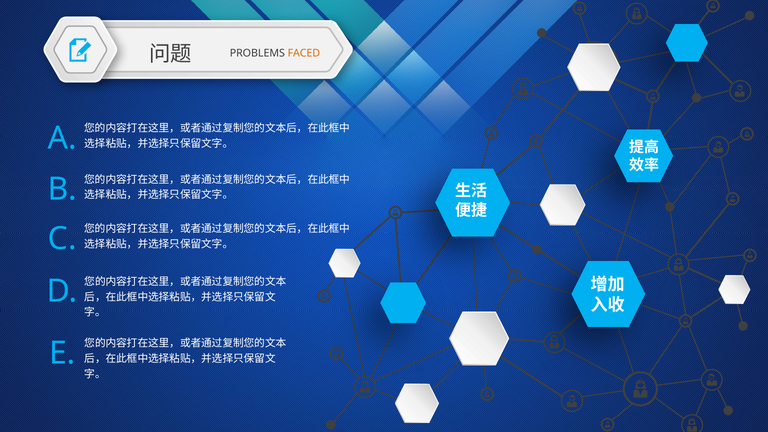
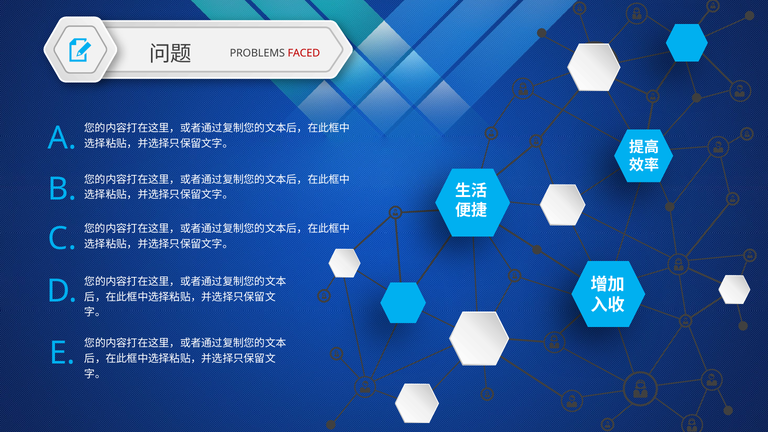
FACED colour: orange -> red
